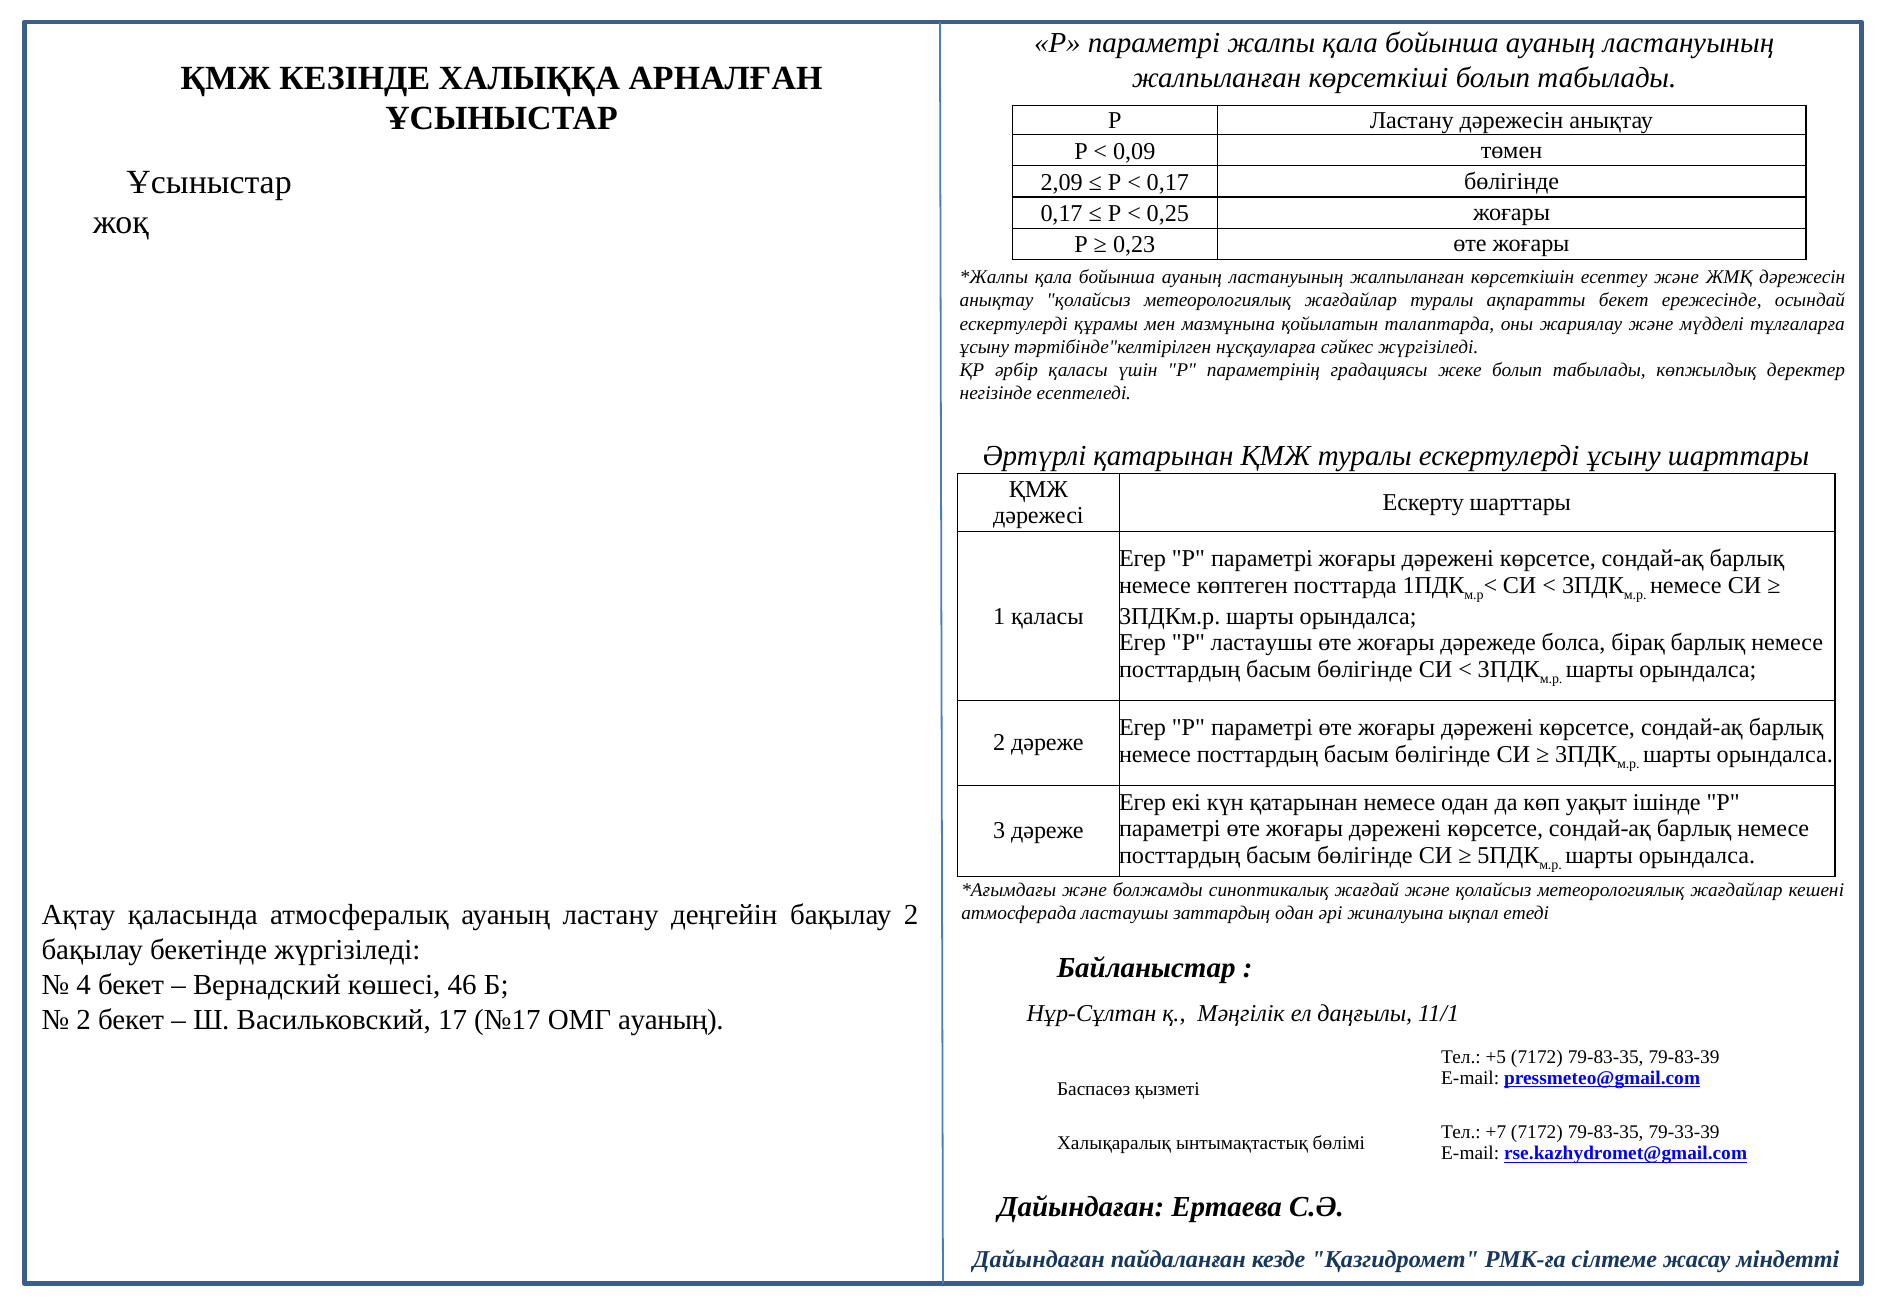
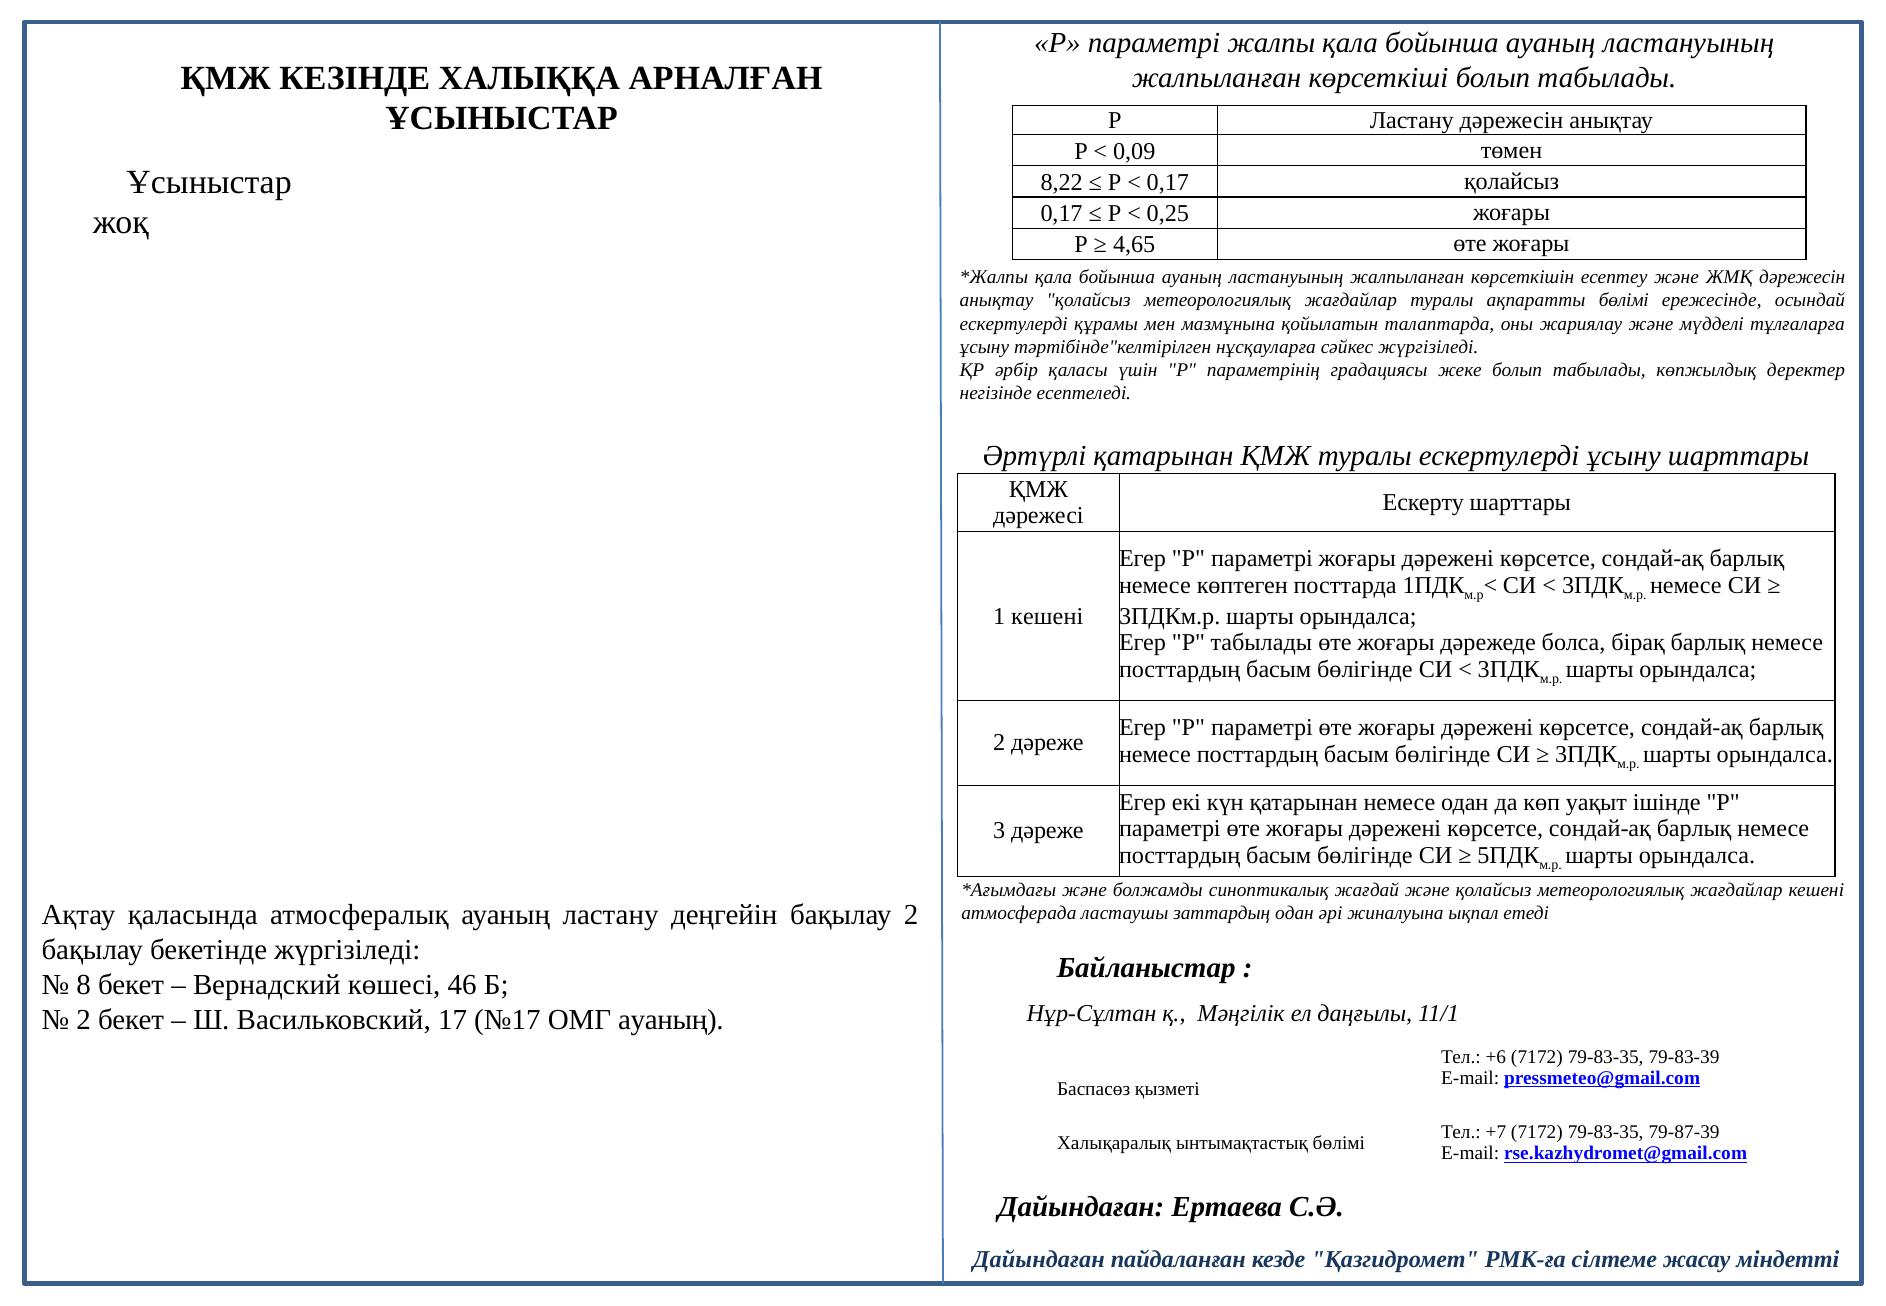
2,09: 2,09 -> 8,22
0,17 бөлігінде: бөлігінде -> қолайсыз
0,23: 0,23 -> 4,65
ақпаратты бекет: бекет -> бөлімі
1 қаласы: қаласы -> кешені
P ластаушы: ластаушы -> табылады
4: 4 -> 8
+5: +5 -> +6
79-33-39: 79-33-39 -> 79-87-39
